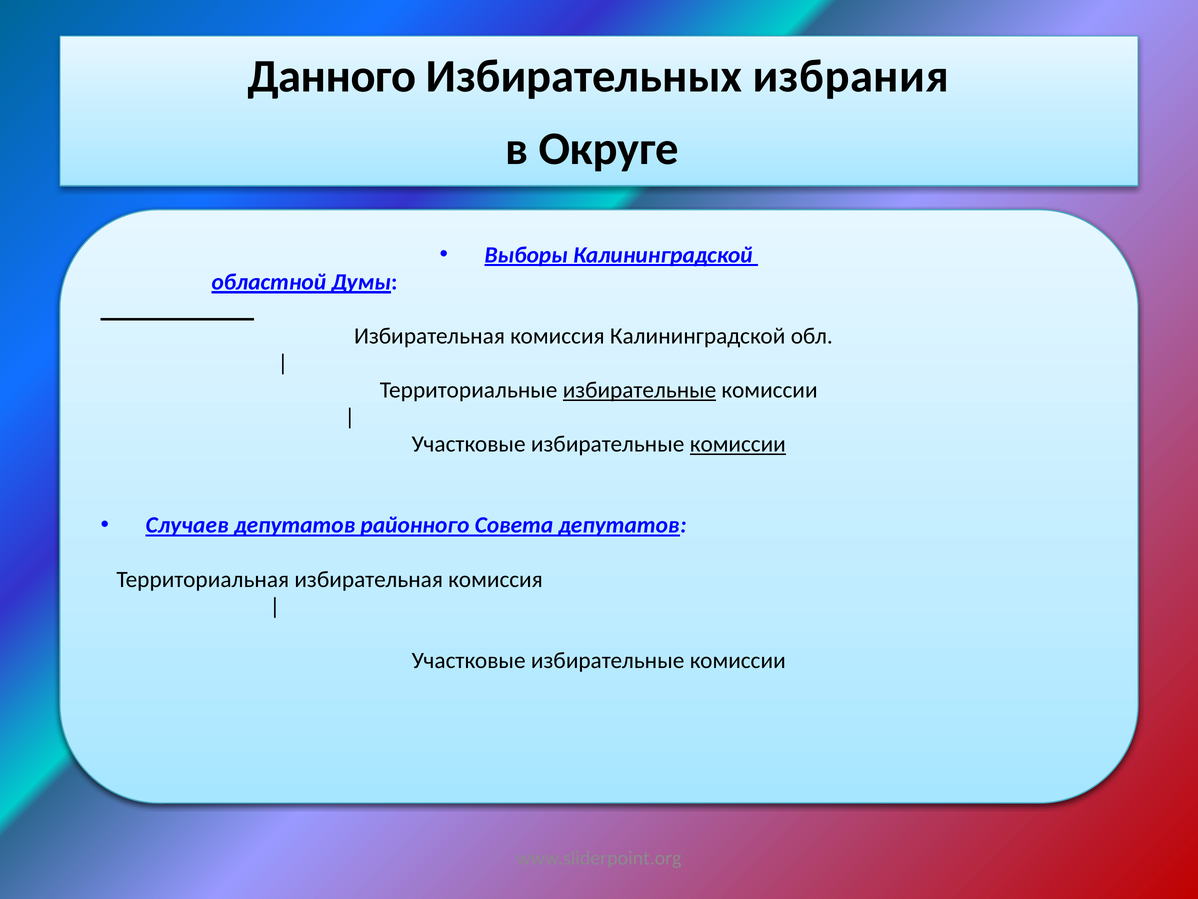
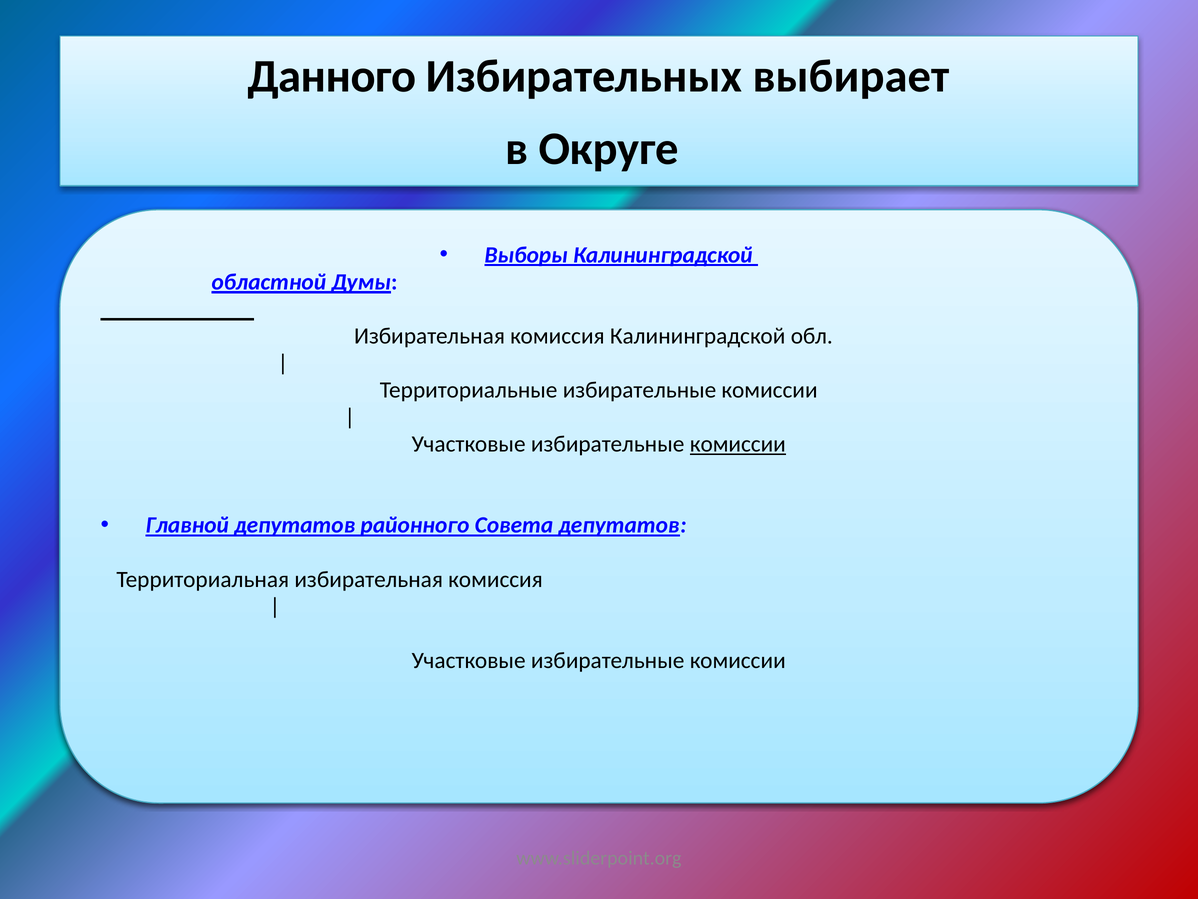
избрания: избрания -> выбирает
избирательные at (640, 390) underline: present -> none
Случаев: Случаев -> Главной
